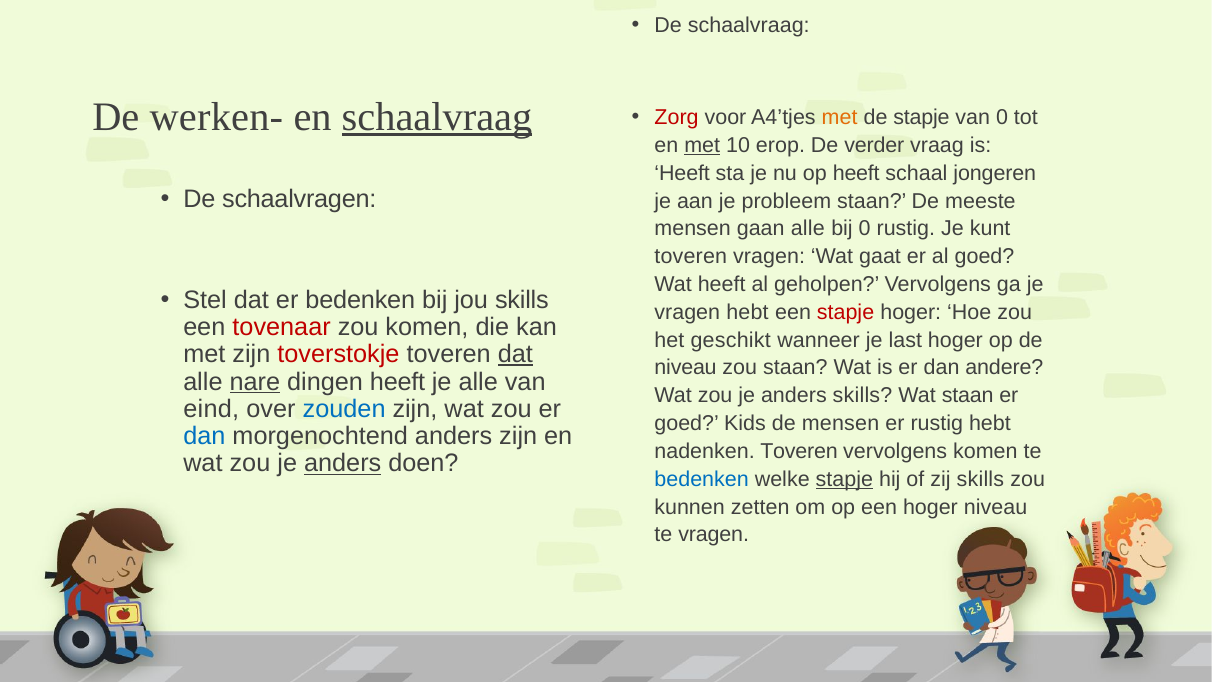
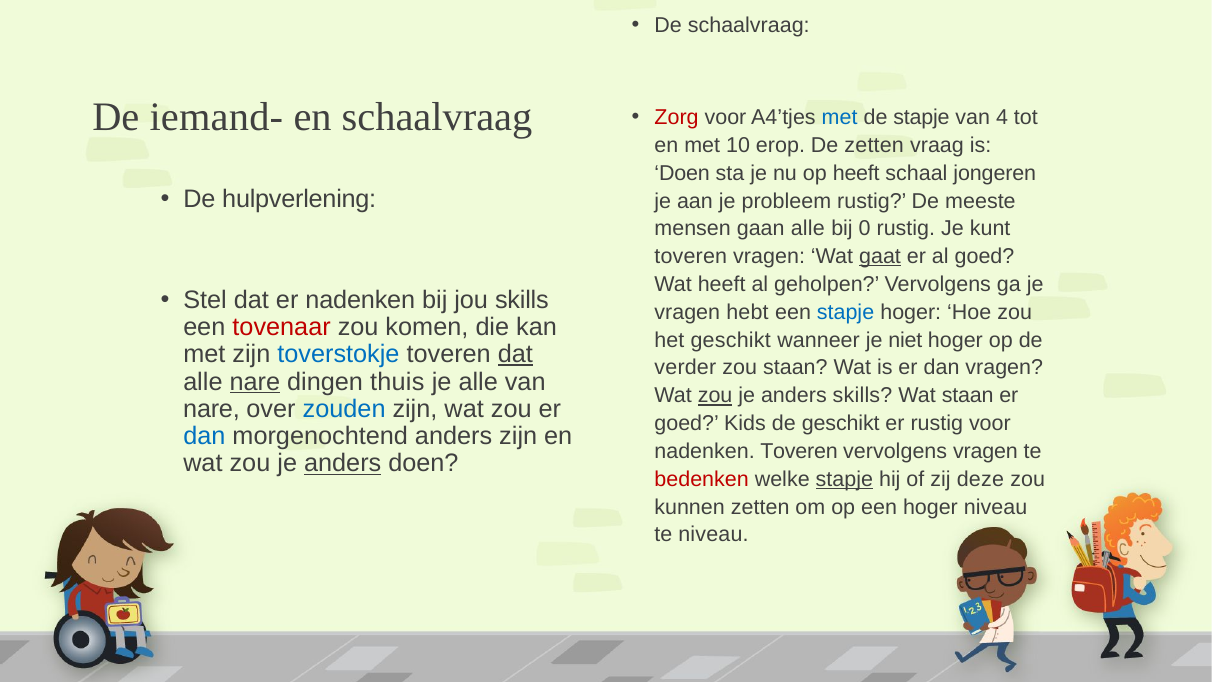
werken-: werken- -> iemand-
schaalvraag at (437, 117) underline: present -> none
met at (840, 117) colour: orange -> blue
van 0: 0 -> 4
met at (702, 145) underline: present -> none
De verder: verder -> zetten
Heeft at (682, 173): Heeft -> Doen
schaalvragen: schaalvragen -> hulpverlening
probleem staan: staan -> rustig
gaat underline: none -> present
er bedenken: bedenken -> nadenken
stapje at (846, 312) colour: red -> blue
last: last -> niet
toverstokje colour: red -> blue
niveau at (686, 368): niveau -> verder
dan andere: andere -> vragen
dingen heeft: heeft -> thuis
zou at (715, 396) underline: none -> present
eind at (211, 409): eind -> nare
de mensen: mensen -> geschikt
rustig hebt: hebt -> voor
vervolgens komen: komen -> vragen
bedenken at (702, 479) colour: blue -> red
zij skills: skills -> deze
te vragen: vragen -> niveau
